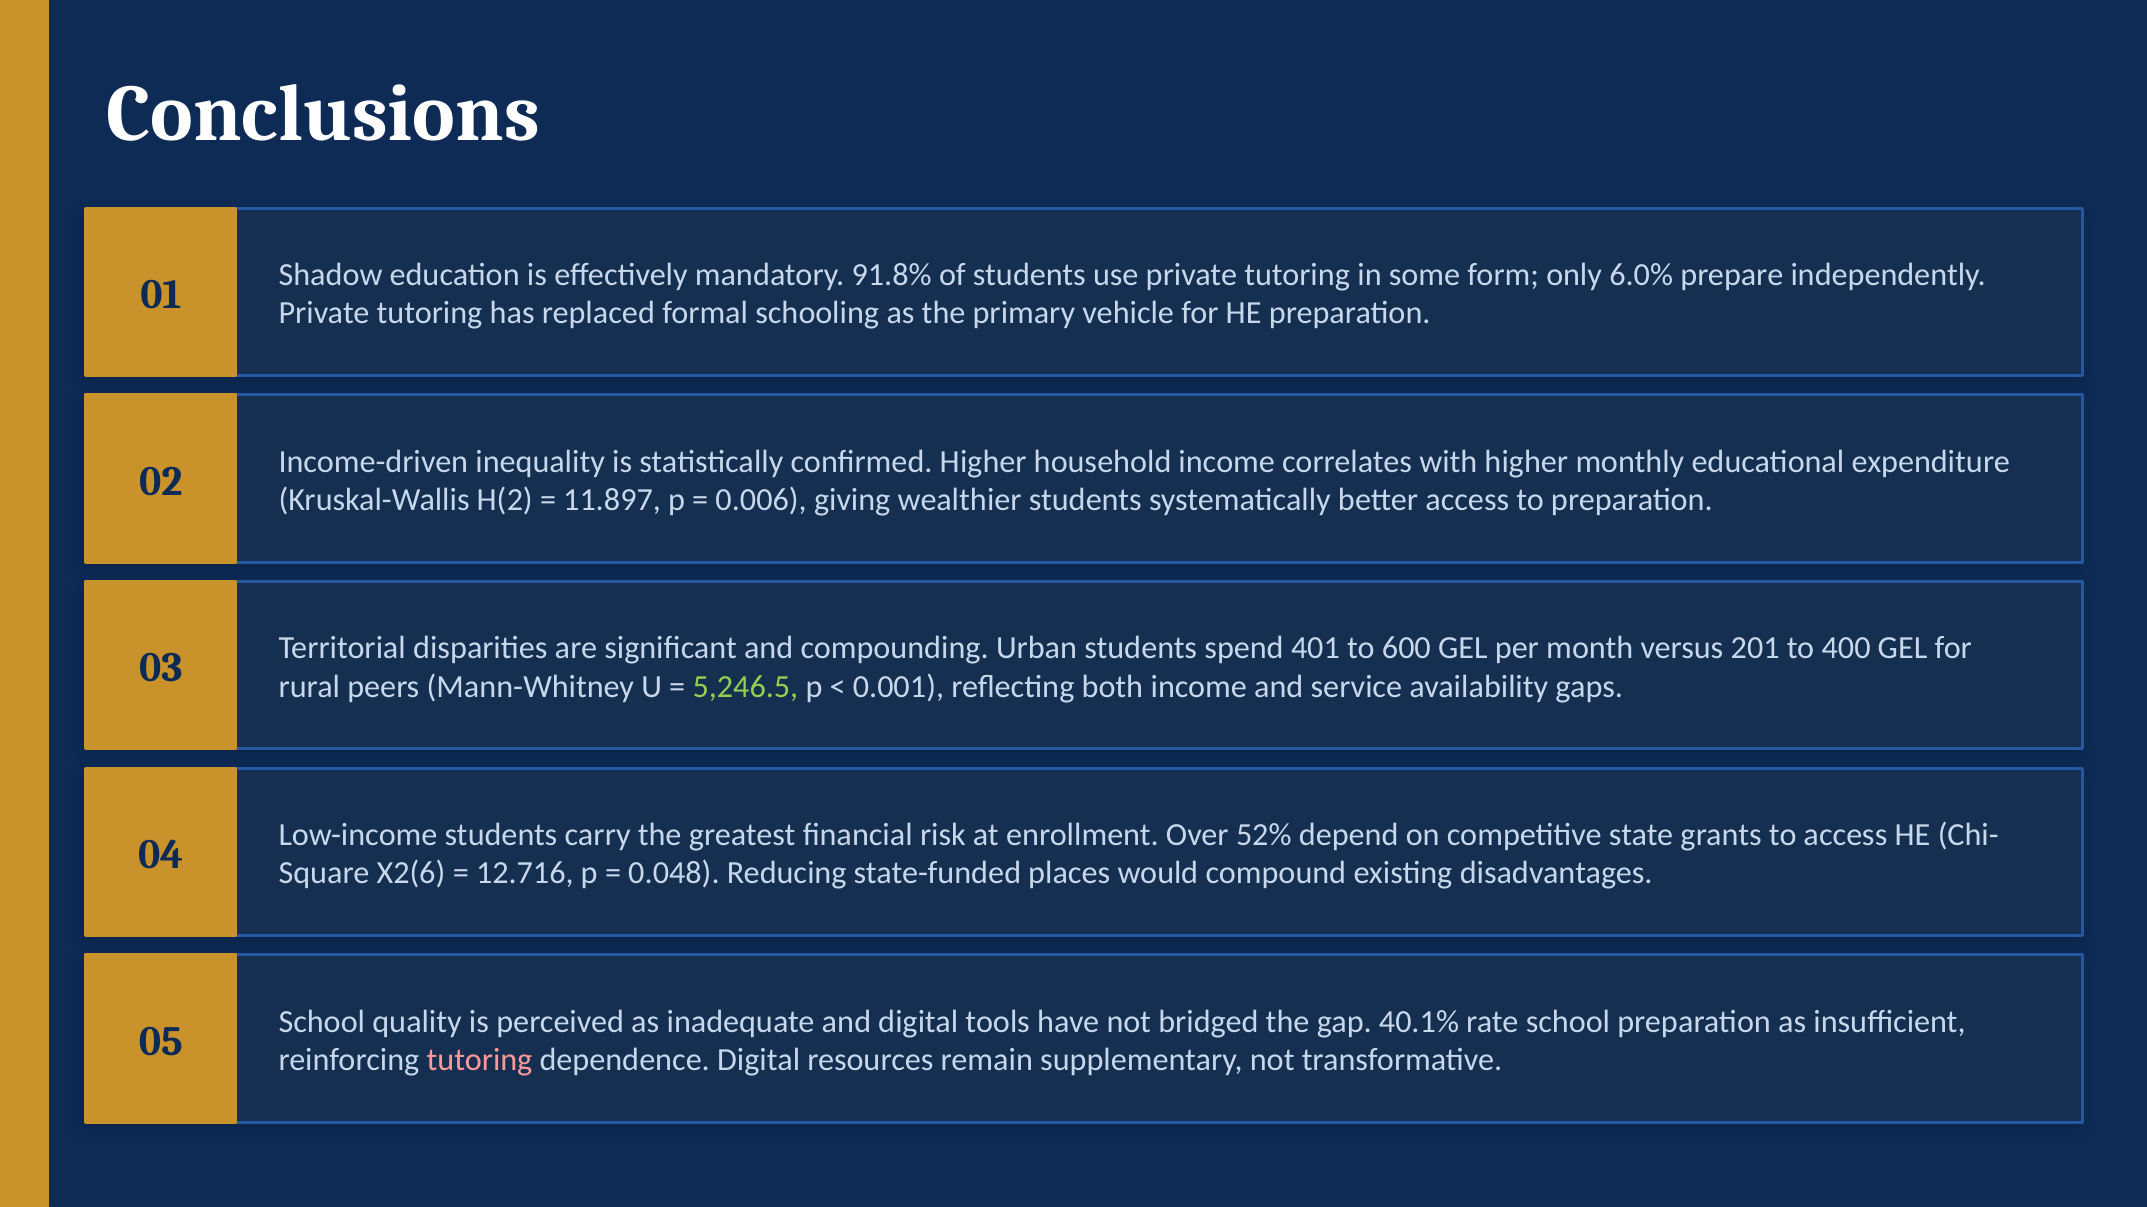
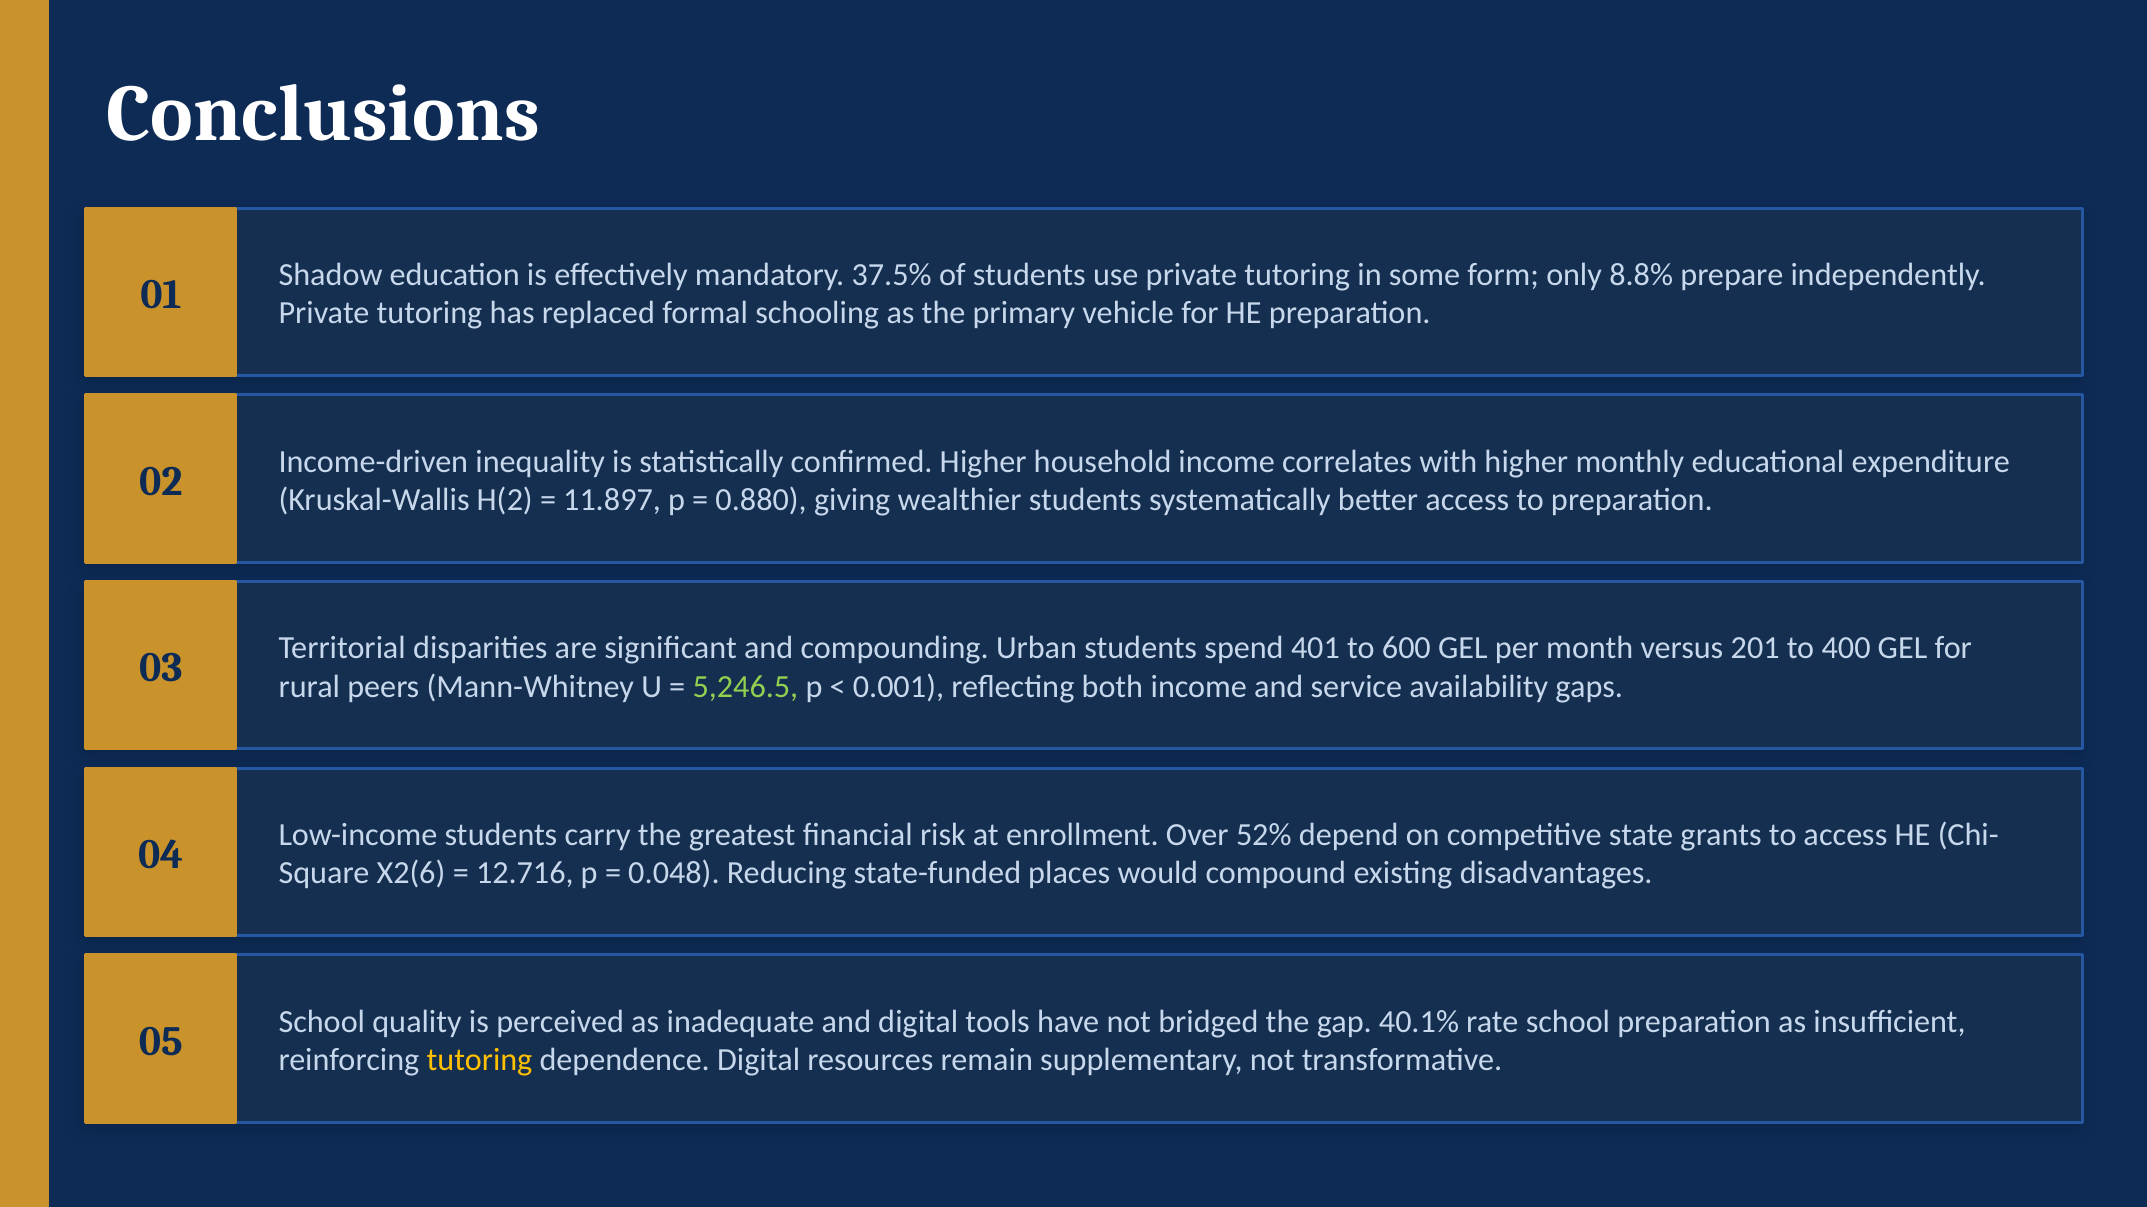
91.8%: 91.8% -> 37.5%
6.0%: 6.0% -> 8.8%
0.006: 0.006 -> 0.880
tutoring at (480, 1061) colour: pink -> yellow
